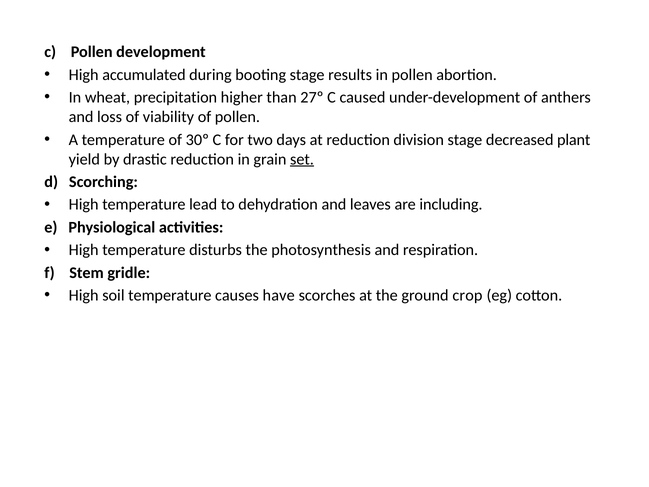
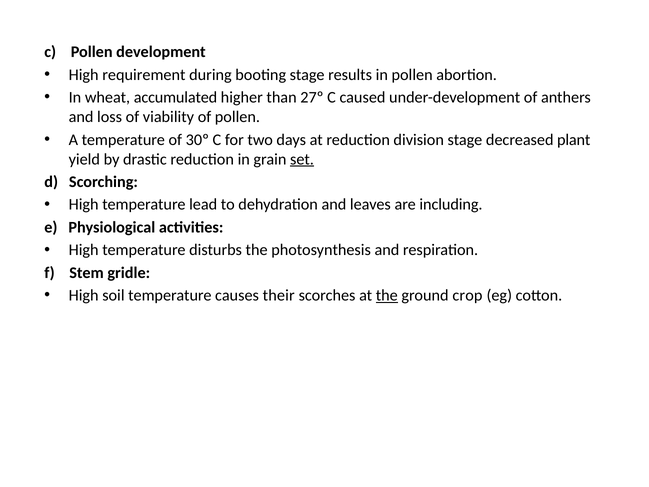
accumulated: accumulated -> requirement
precipitation: precipitation -> accumulated
have: have -> their
the at (387, 295) underline: none -> present
